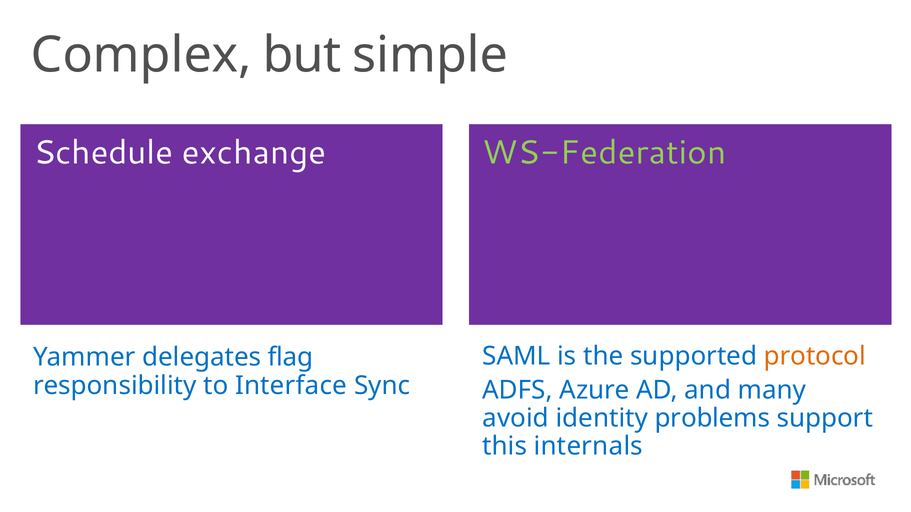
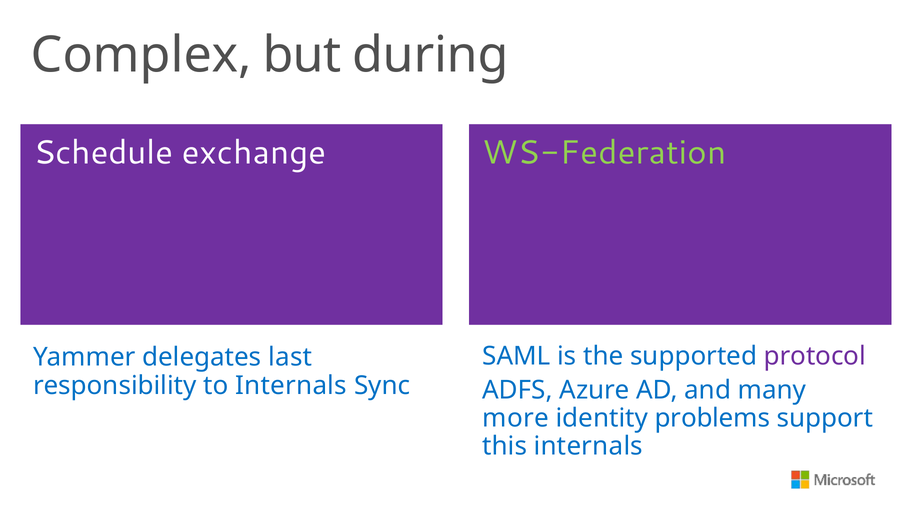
simple: simple -> during
protocol colour: orange -> purple
flag: flag -> last
to Interface: Interface -> Internals
avoid: avoid -> more
